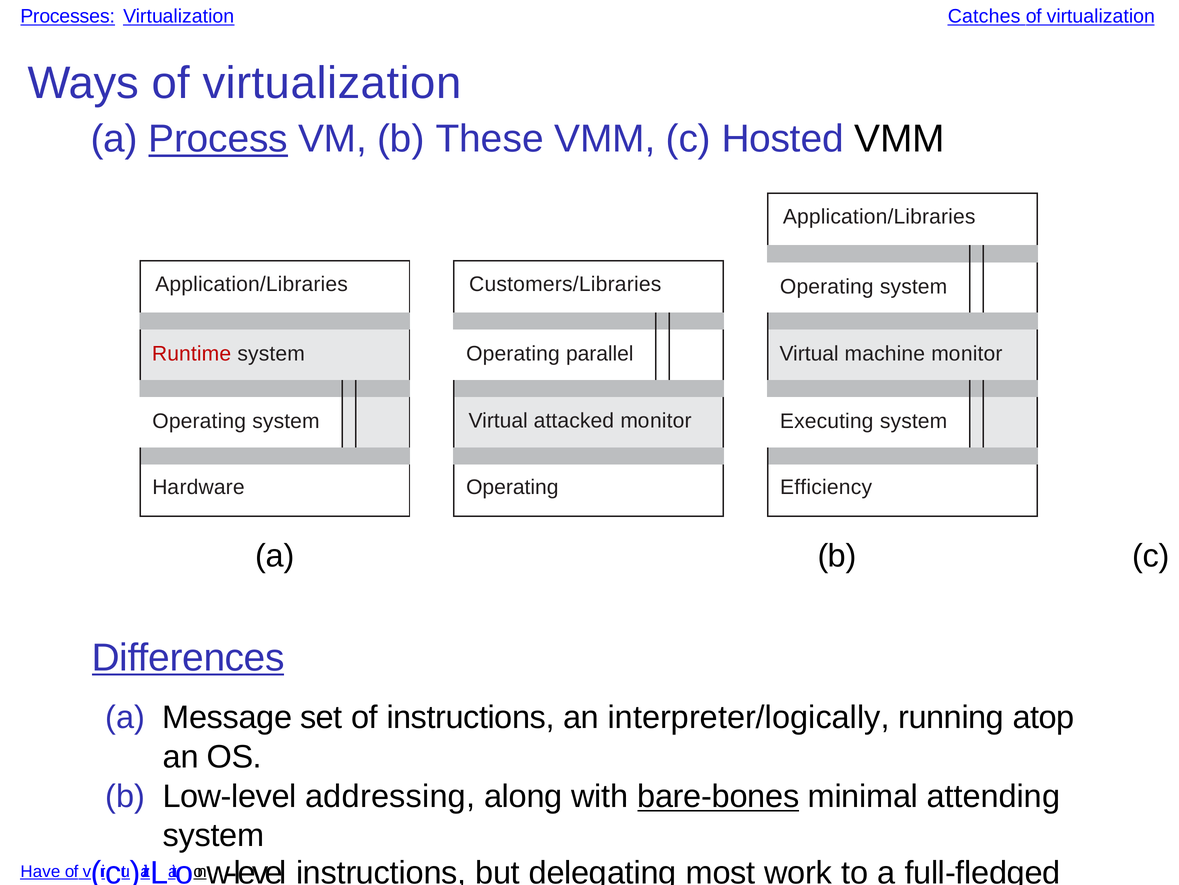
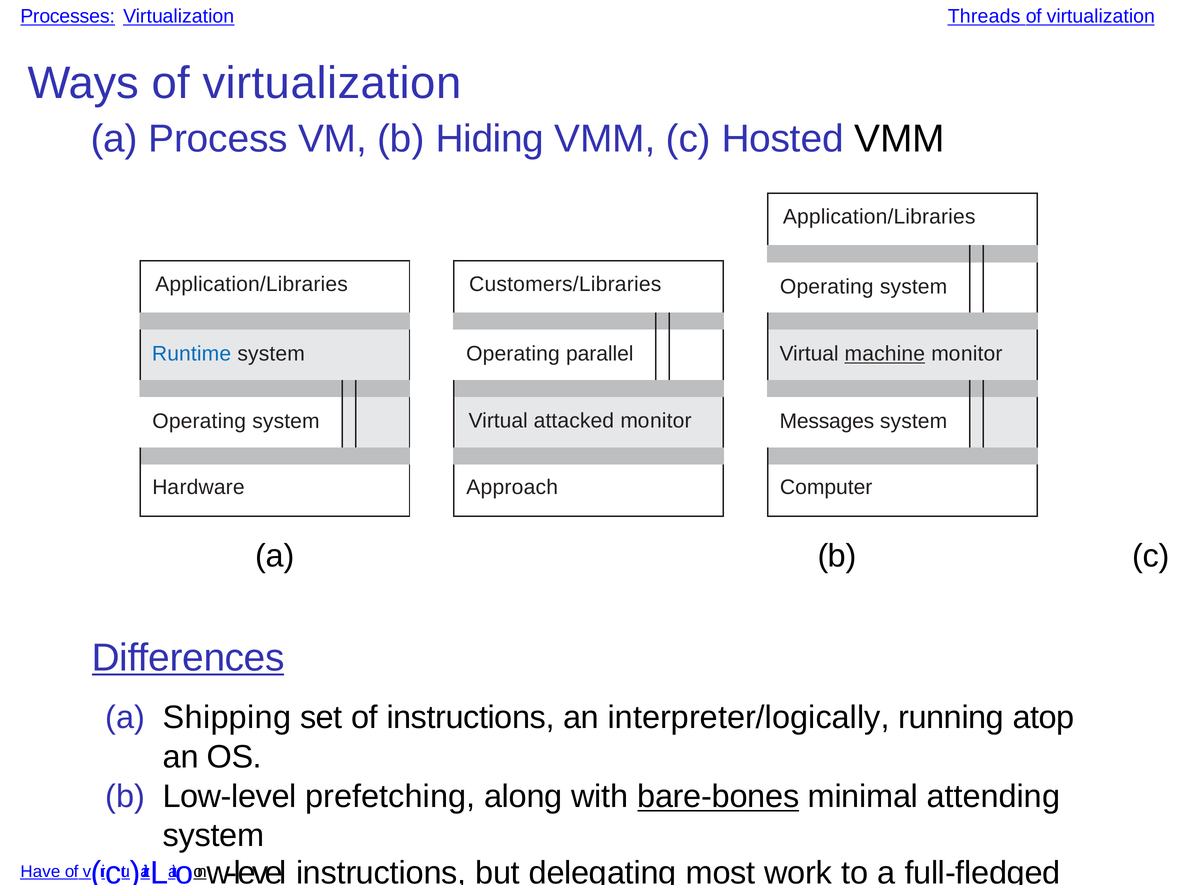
Catches: Catches -> Threads
Process underline: present -> none
These: These -> Hiding
Runtime colour: red -> blue
machine underline: none -> present
Executing: Executing -> Messages
Operating at (512, 487): Operating -> Approach
Efficiency: Efficiency -> Computer
Message: Message -> Shipping
addressing: addressing -> prefetching
